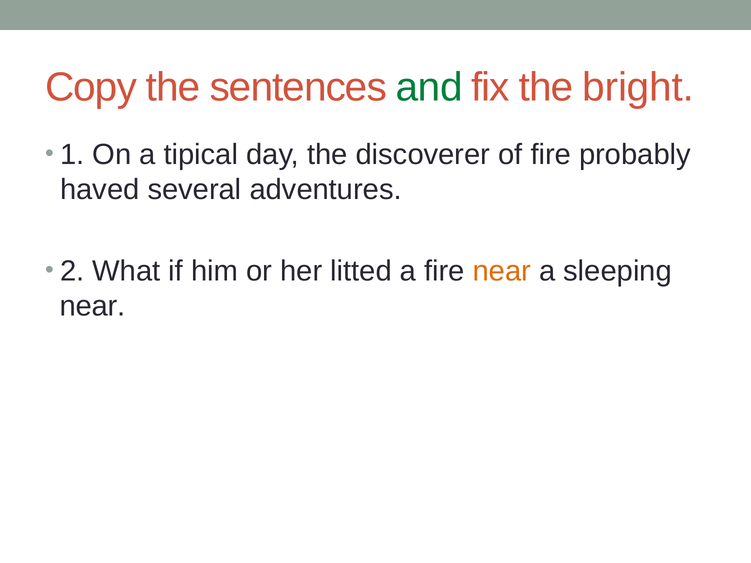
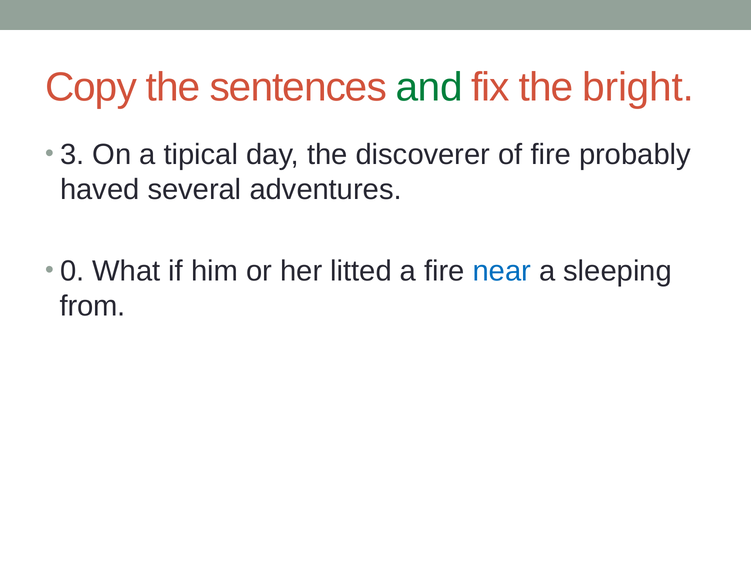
1: 1 -> 3
2: 2 -> 0
near at (502, 271) colour: orange -> blue
near at (93, 306): near -> from
